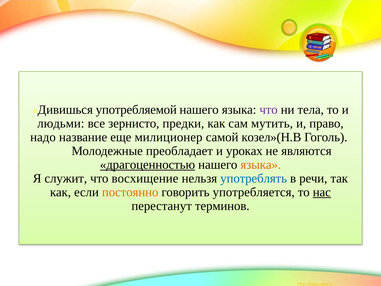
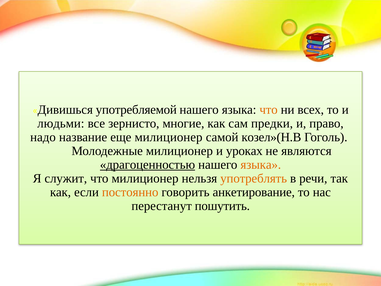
что at (269, 110) colour: purple -> orange
тела: тела -> всех
предки: предки -> многие
мутить: мутить -> предки
Молодежные преобладает: преобладает -> милиционер
что восхищение: восхищение -> милиционер
употреблять colour: blue -> orange
употребляется: употребляется -> анкетирование
нас underline: present -> none
терминов: терминов -> пошутить
